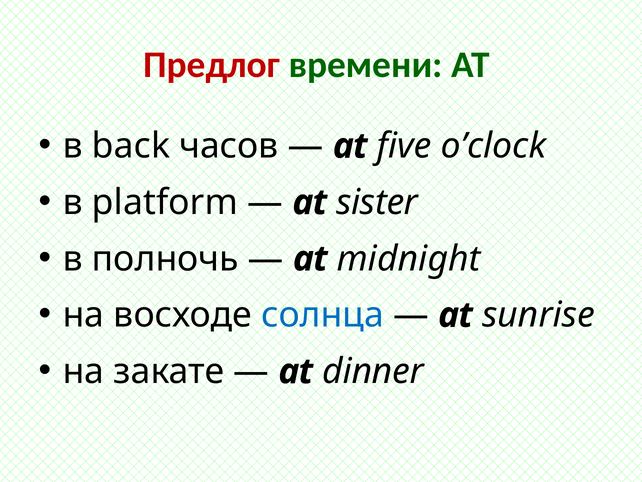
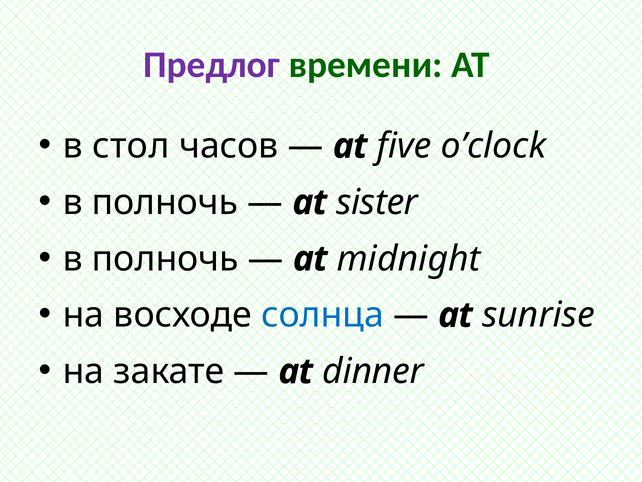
Предлог colour: red -> purple
back: back -> стол
platform at (165, 202): platform -> полночь
